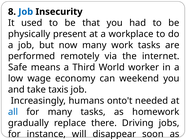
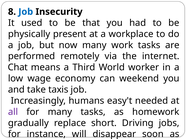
Safe: Safe -> Chat
onto't: onto't -> easy't
all colour: blue -> purple
there: there -> short
